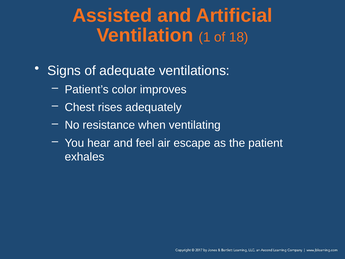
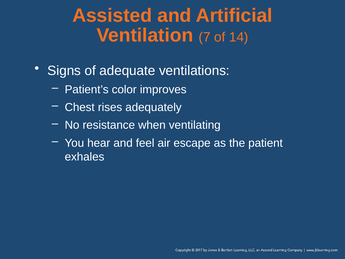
1: 1 -> 7
18: 18 -> 14
